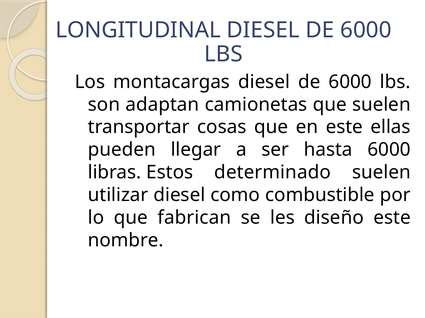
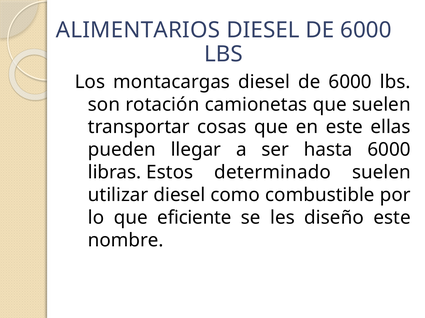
LONGITUDINAL: LONGITUDINAL -> ALIMENTARIOS
adaptan: adaptan -> rotación
fabrican: fabrican -> eficiente
